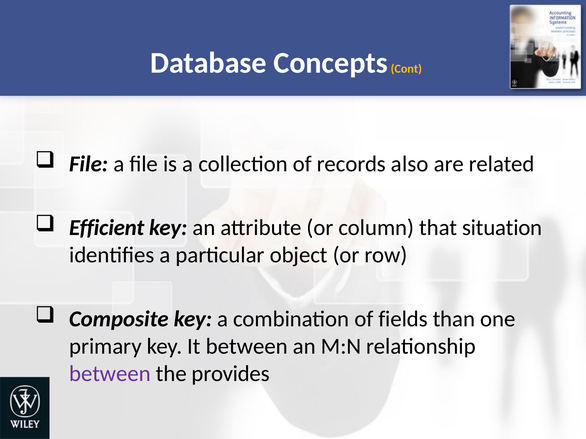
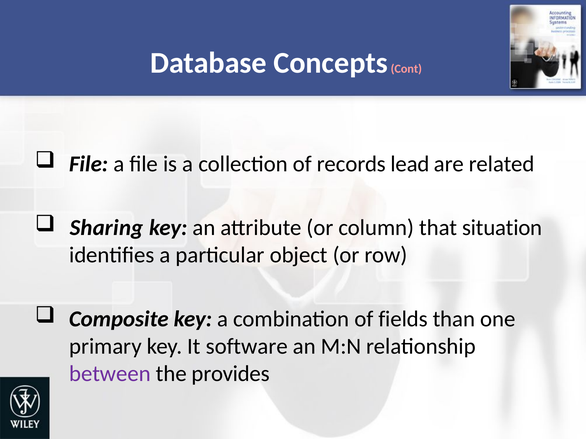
Cont colour: yellow -> pink
also: also -> lead
Efficient: Efficient -> Sharing
It between: between -> software
